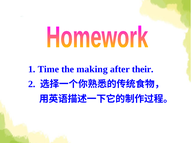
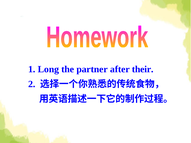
Time: Time -> Long
making: making -> partner
